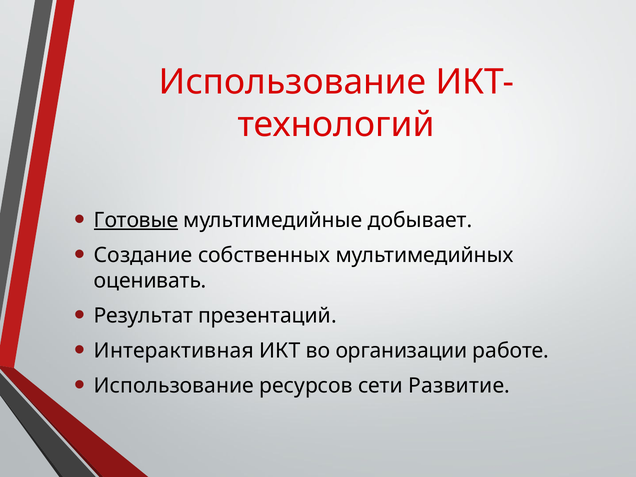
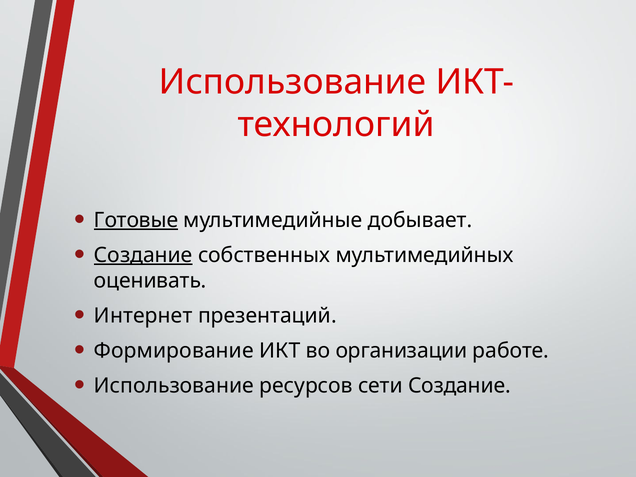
Создание at (143, 255) underline: none -> present
Результат: Результат -> Интернет
Интерактивная: Интерактивная -> Формирование
сети Развитие: Развитие -> Создание
